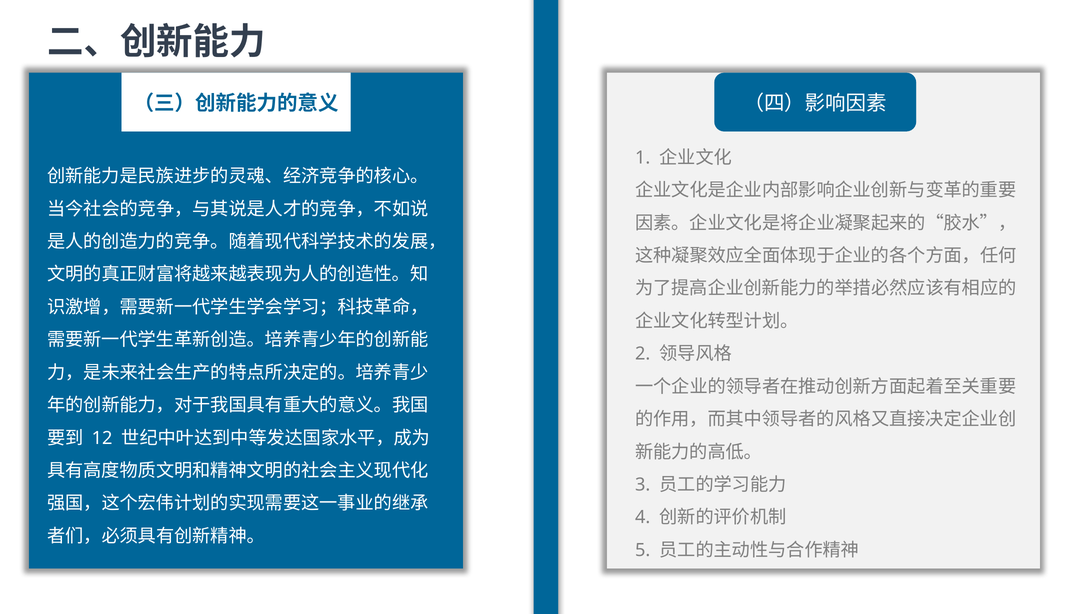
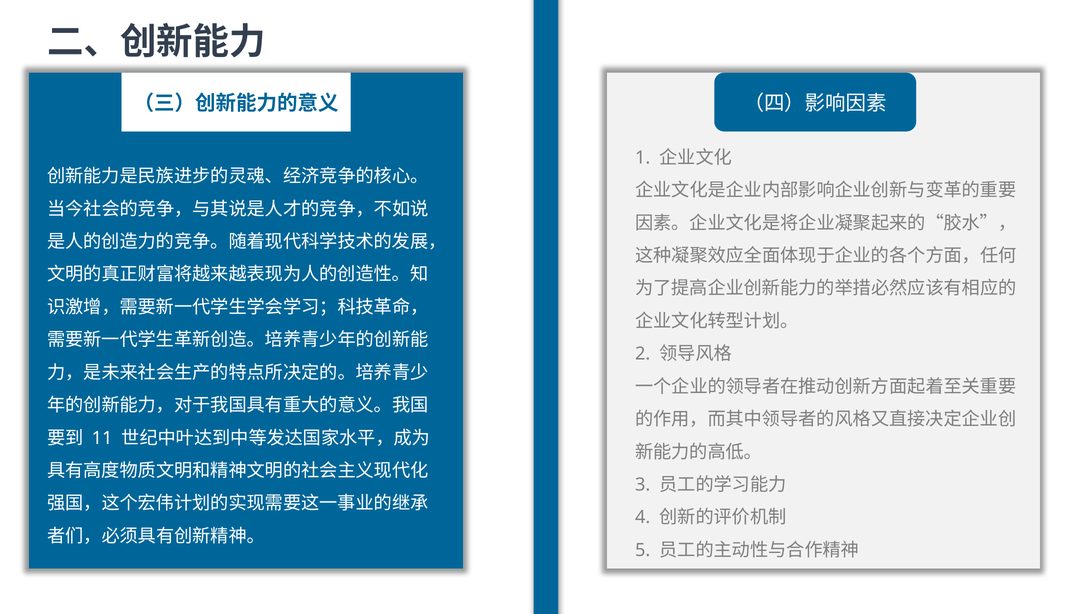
12: 12 -> 11
